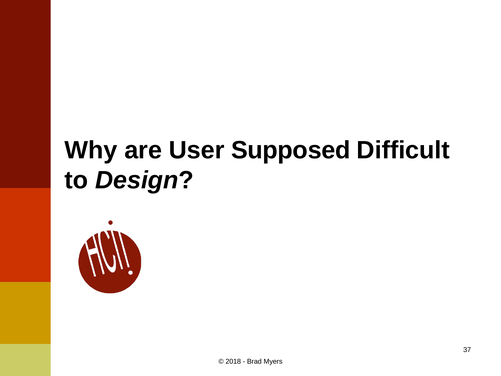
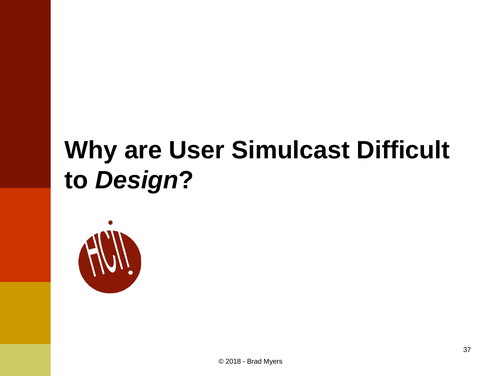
Supposed: Supposed -> Simulcast
